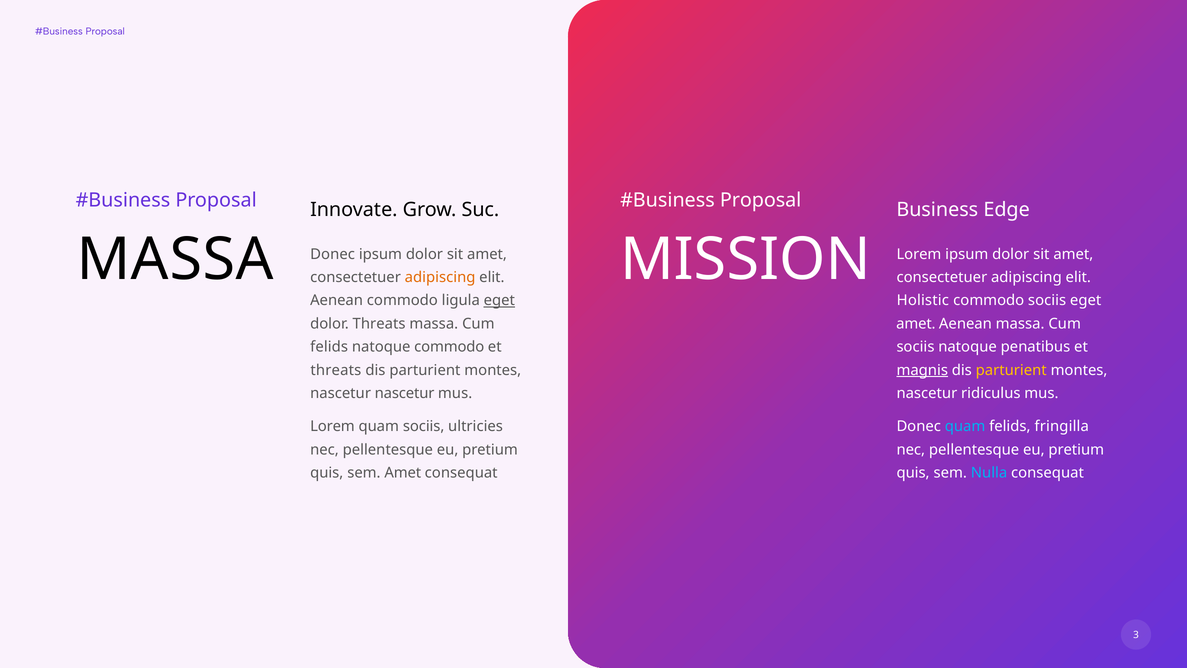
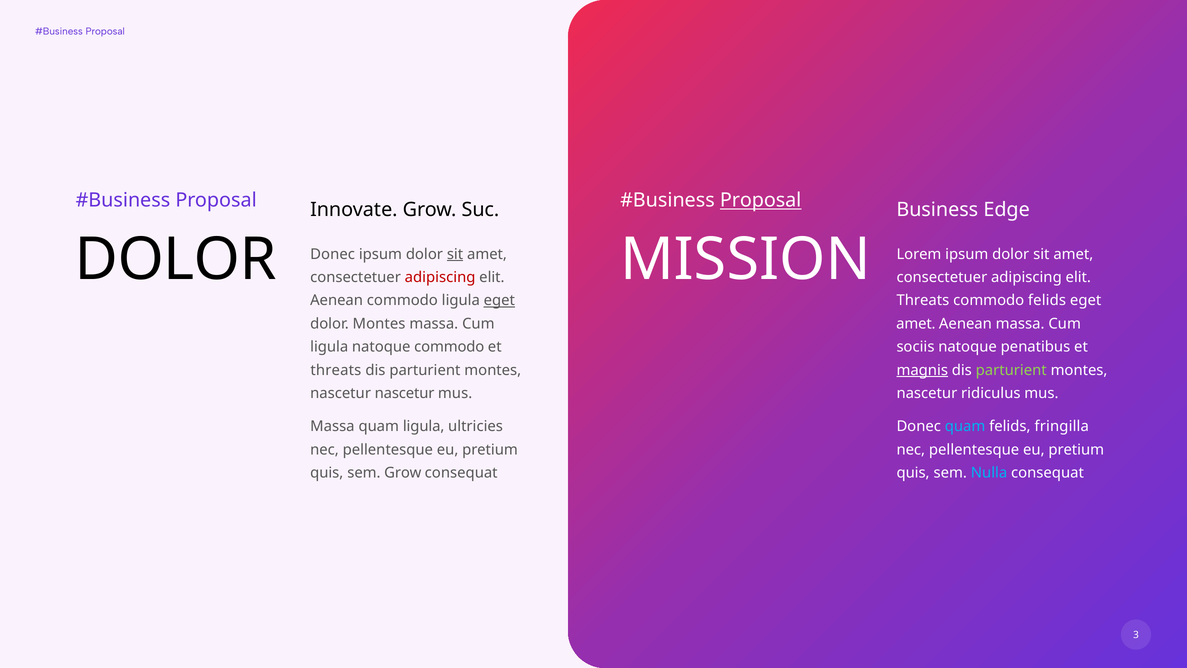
Proposal at (761, 200) underline: none -> present
MASSA at (175, 260): MASSA -> DOLOR
sit at (455, 254) underline: none -> present
adipiscing at (440, 277) colour: orange -> red
Holistic at (923, 300): Holistic -> Threats
commodo sociis: sociis -> felids
dolor Threats: Threats -> Montes
felids at (329, 347): felids -> ligula
parturient at (1011, 370) colour: yellow -> light green
Lorem at (332, 426): Lorem -> Massa
quam sociis: sociis -> ligula
sem Amet: Amet -> Grow
